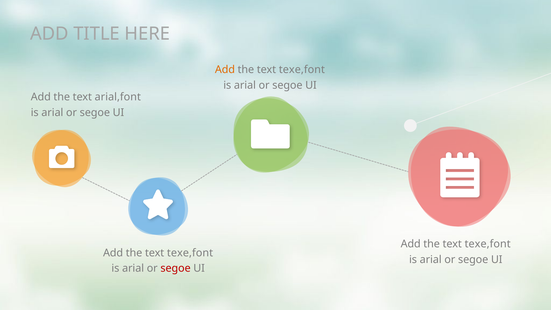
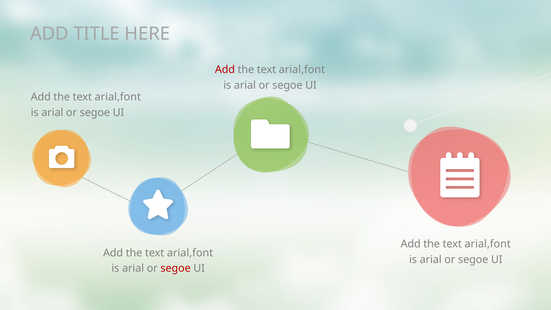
Add at (225, 70) colour: orange -> red
texe,font at (302, 70): texe,font -> arial,font
texe,font at (488, 244): texe,font -> arial,font
texe,font at (190, 253): texe,font -> arial,font
